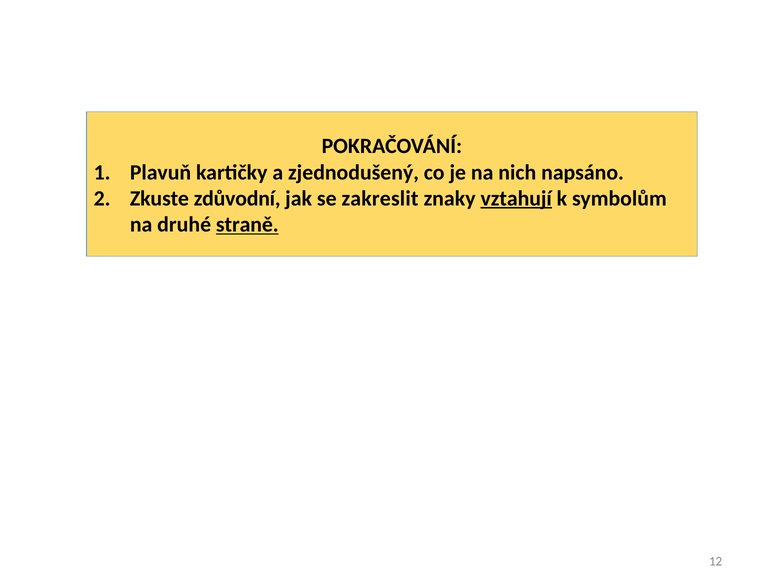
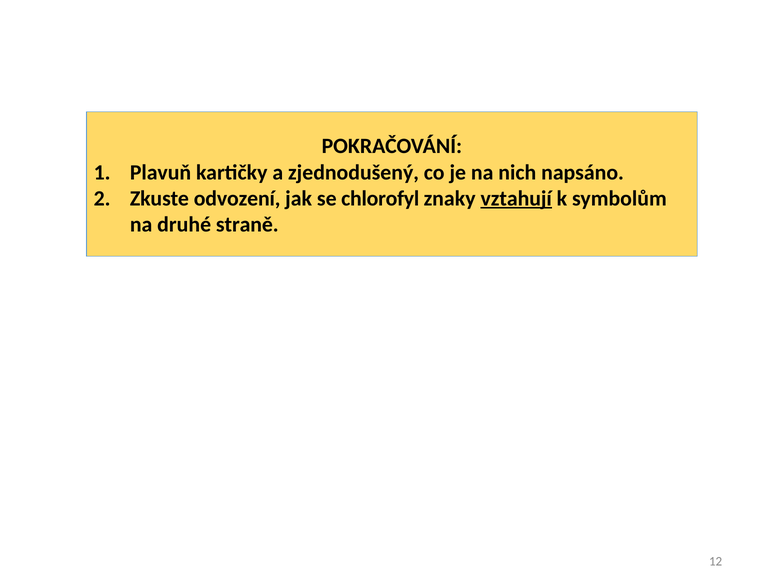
zdůvodní: zdůvodní -> odvození
zakreslit: zakreslit -> chlorofyl
straně underline: present -> none
